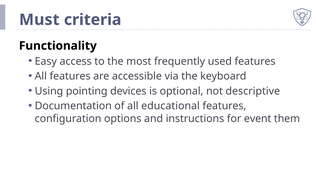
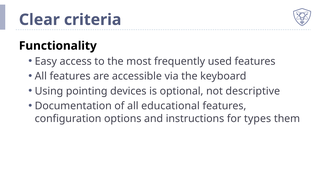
Must: Must -> Clear
event: event -> types
